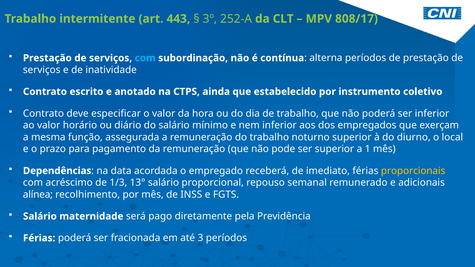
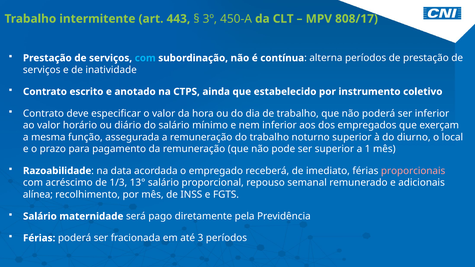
252-A: 252-A -> 450-A
Dependências: Dependências -> Razoabilidade
proporcionais colour: yellow -> pink
